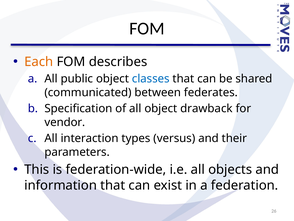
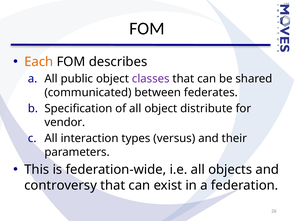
classes colour: blue -> purple
drawback: drawback -> distribute
information: information -> controversy
